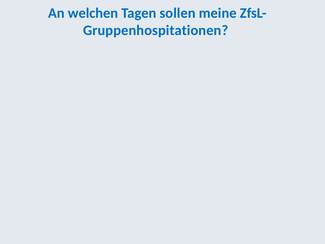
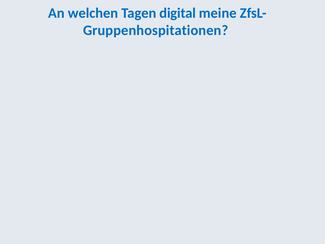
sollen: sollen -> digital
